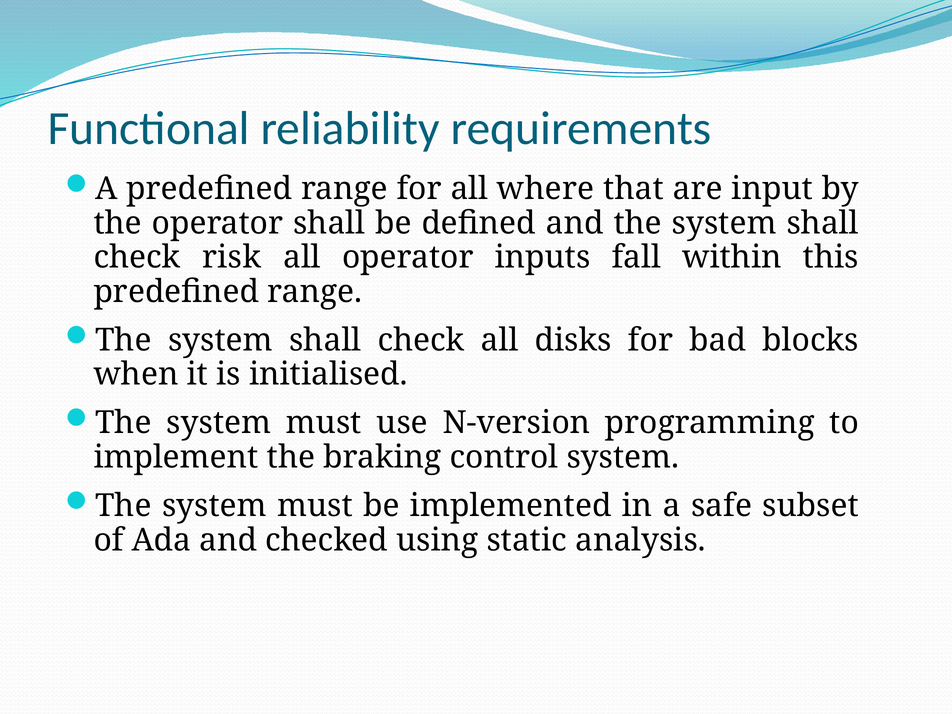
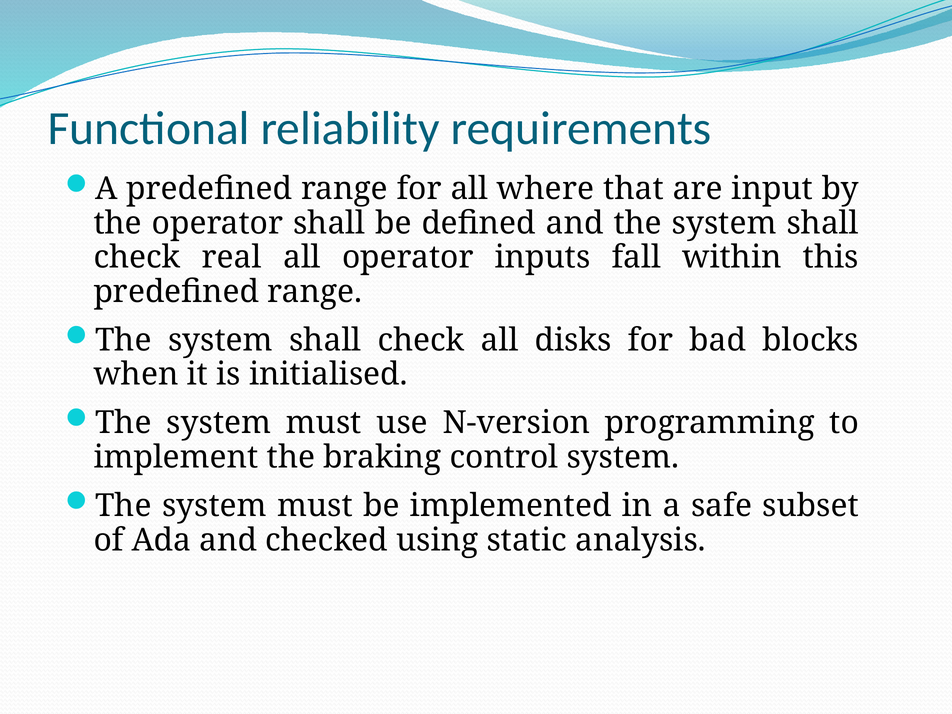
risk: risk -> real
